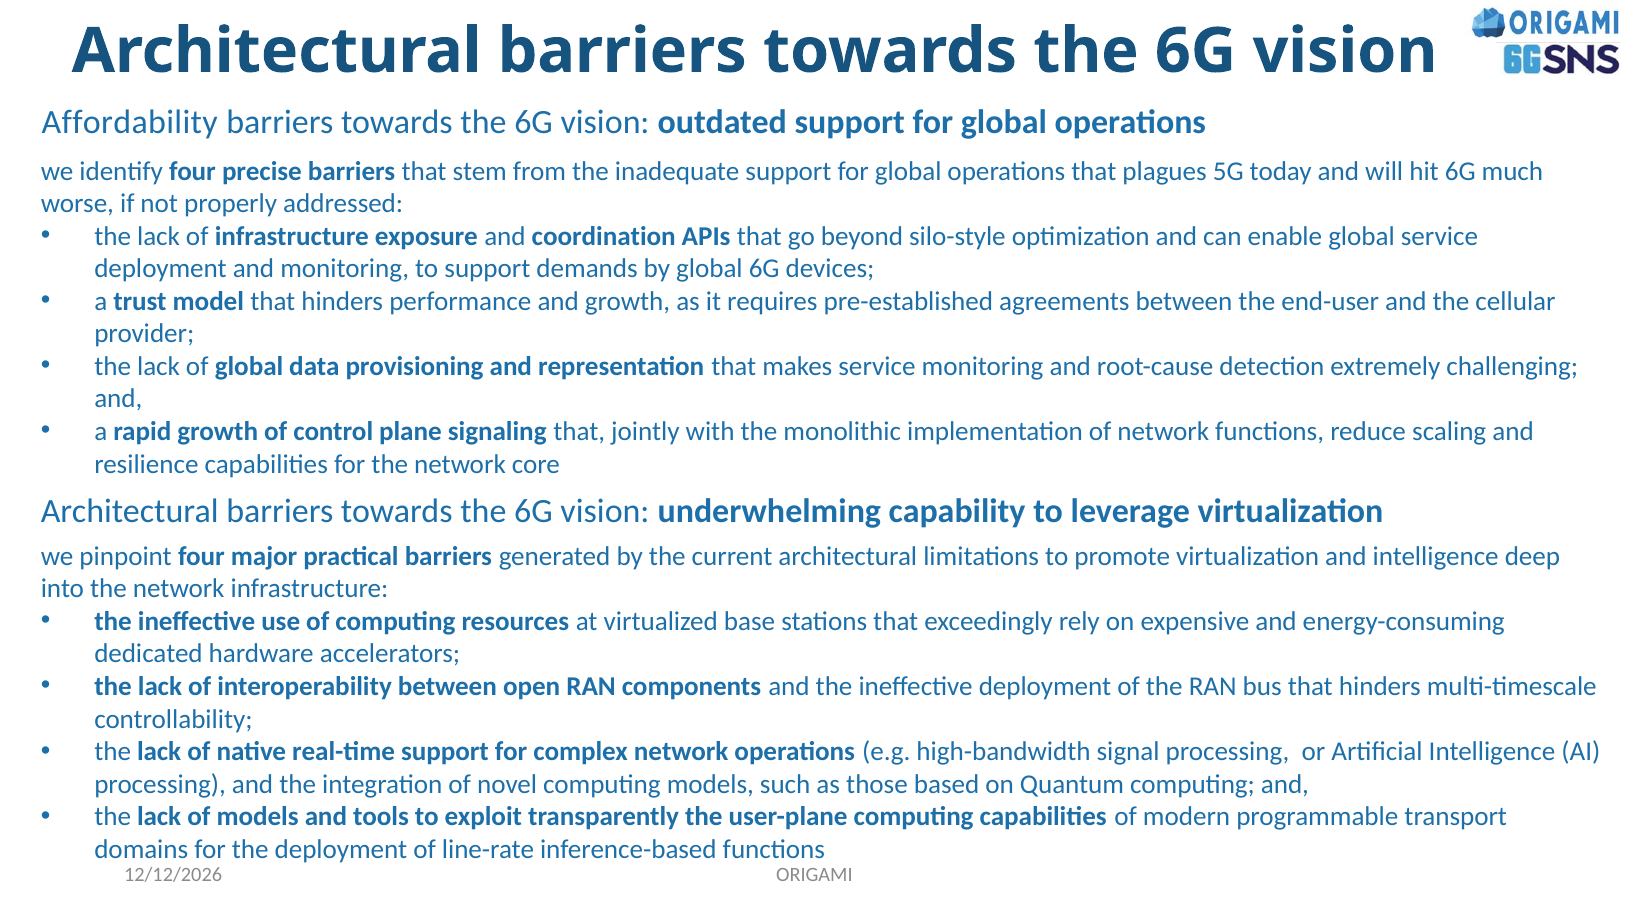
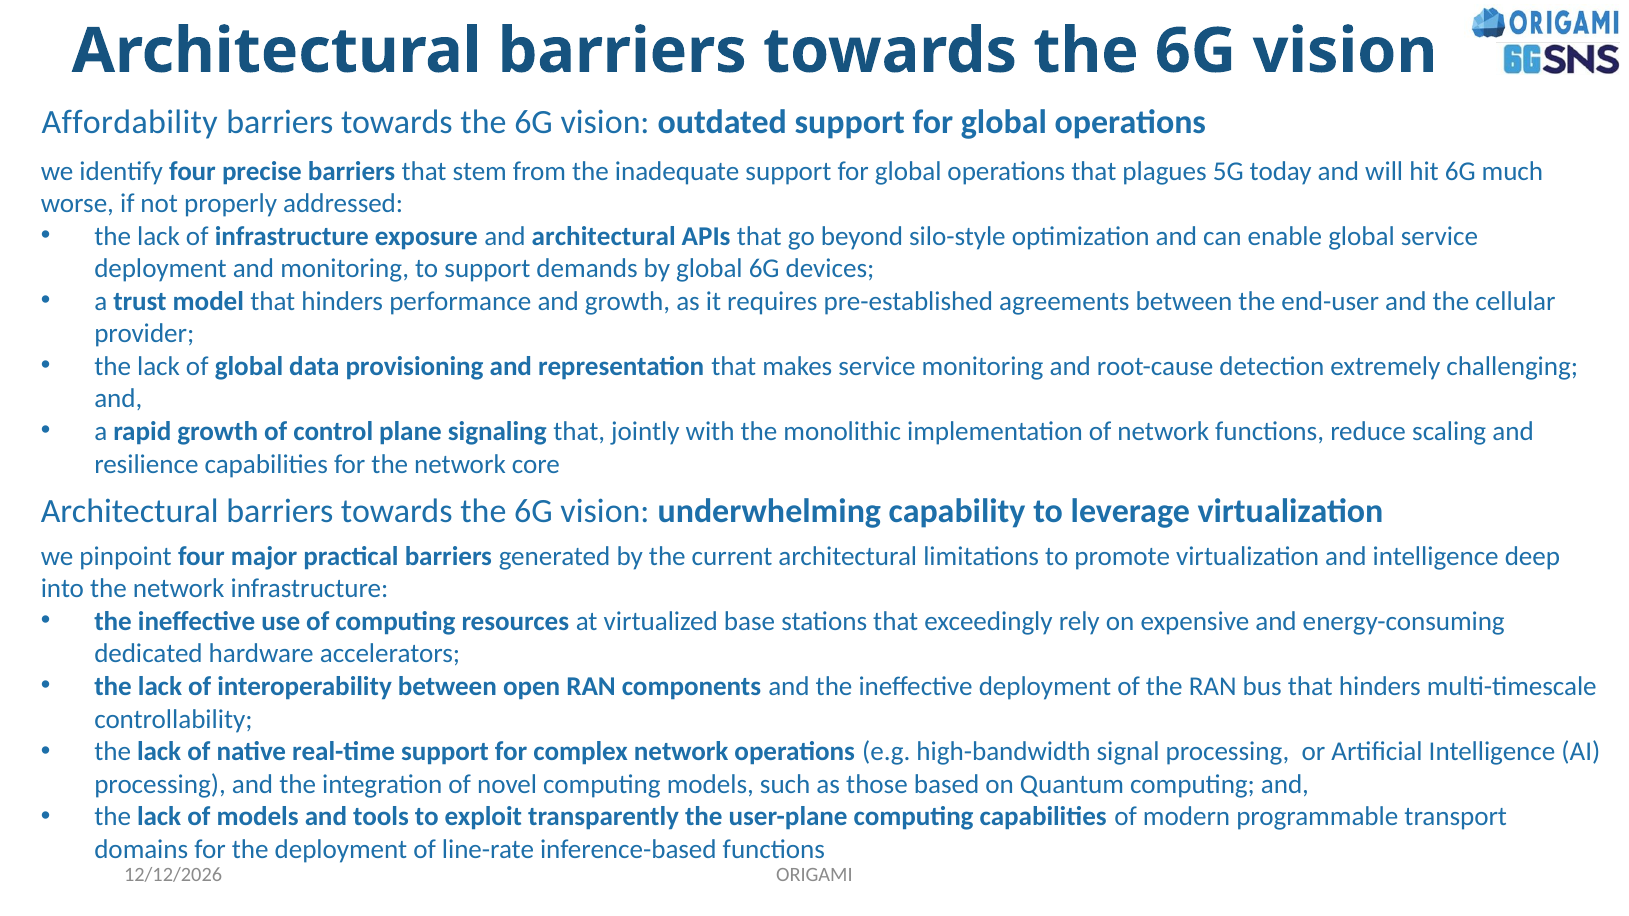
and coordination: coordination -> architectural
